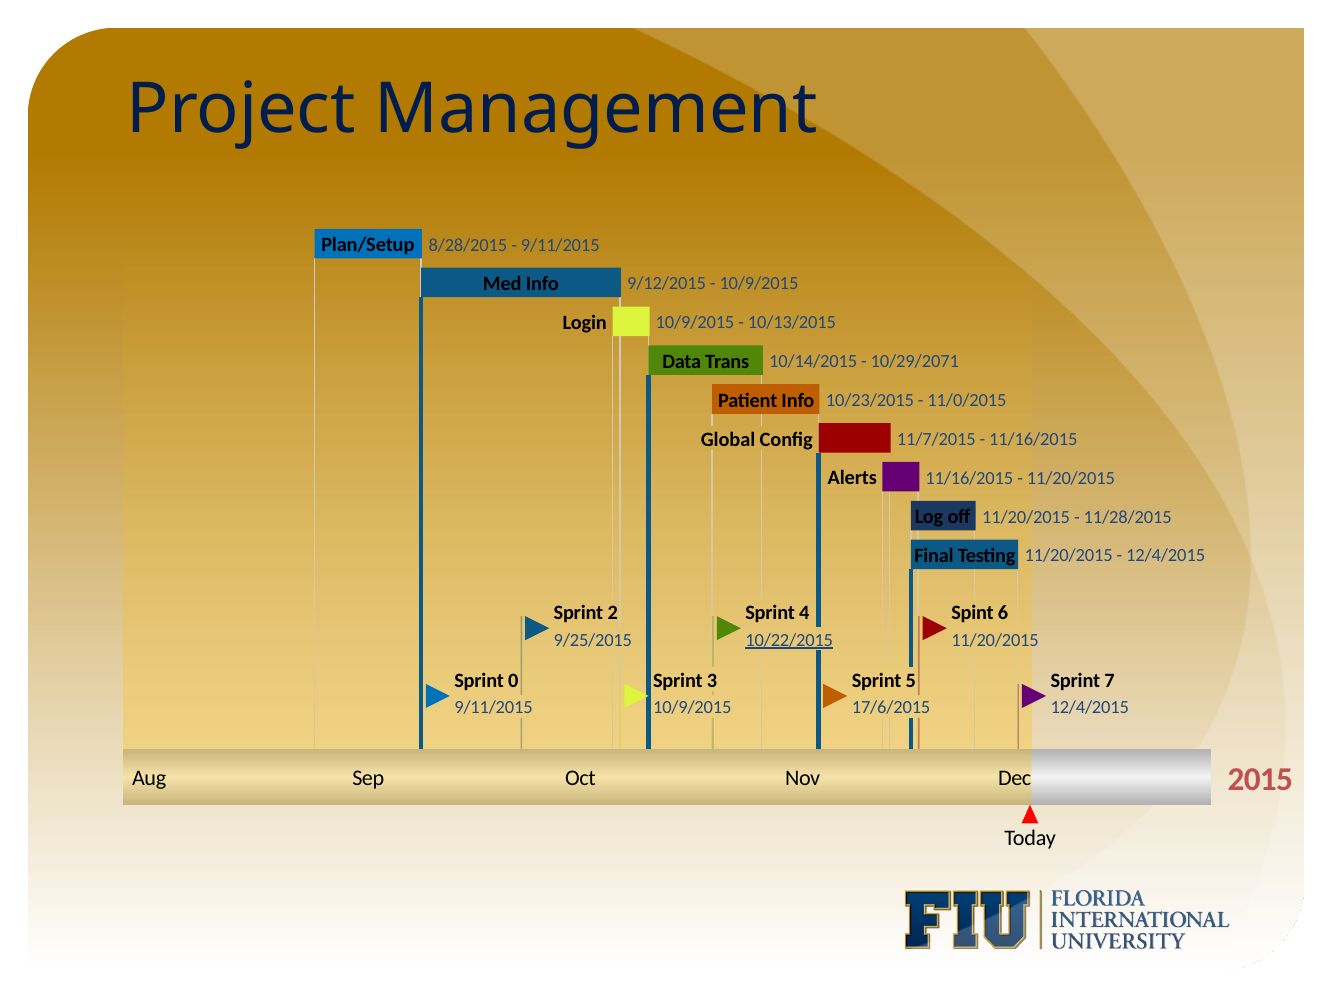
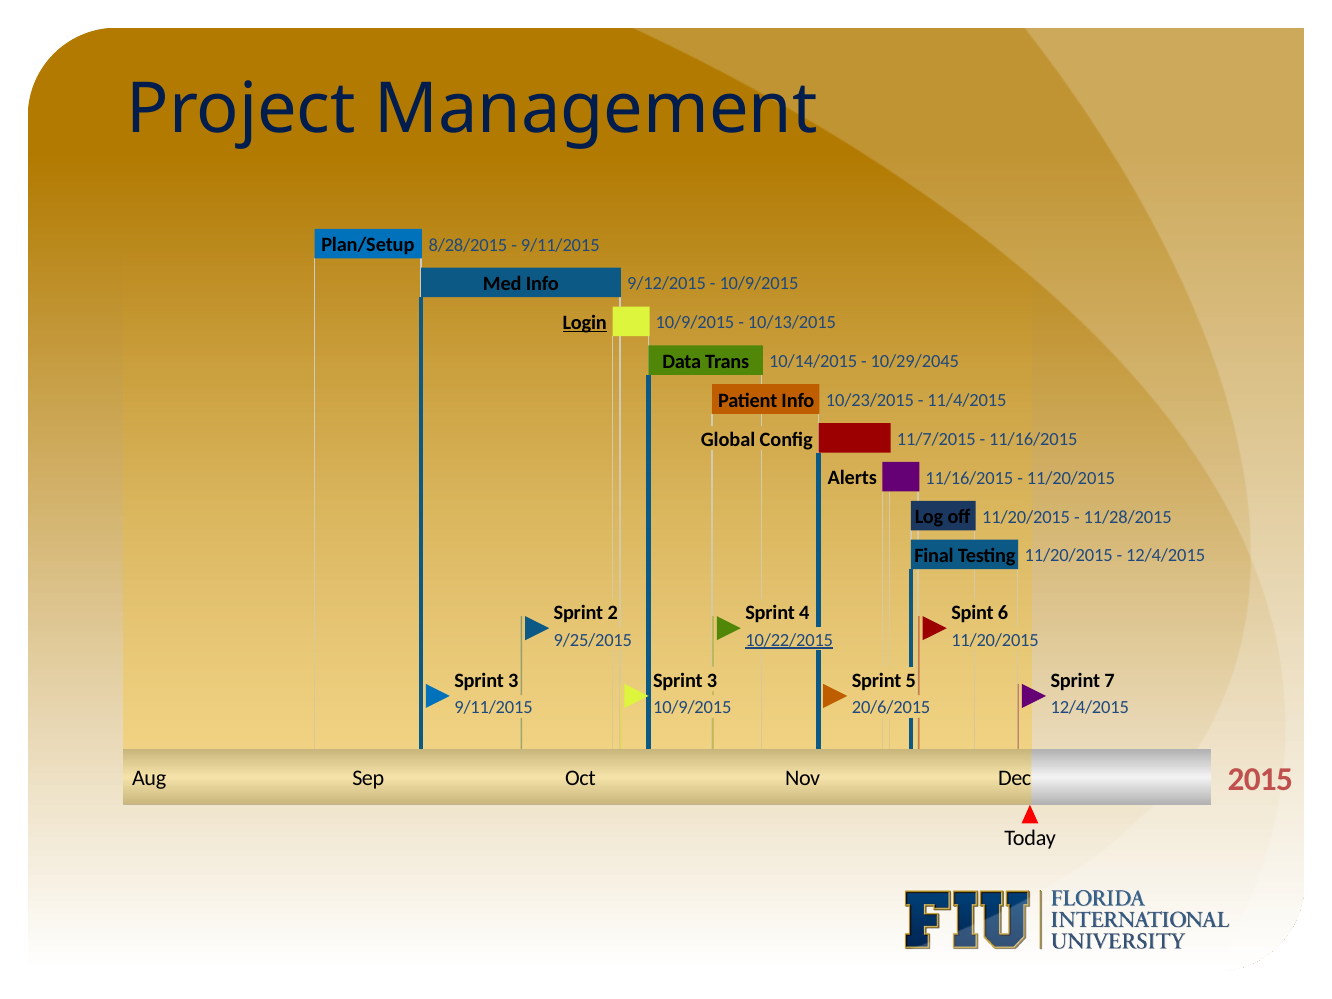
Login underline: none -> present
10/29/2071: 10/29/2071 -> 10/29/2045
11/0/2015: 11/0/2015 -> 11/4/2015
0 at (513, 680): 0 -> 3
17/6/2015: 17/6/2015 -> 20/6/2015
